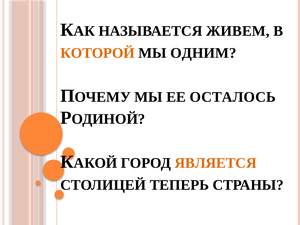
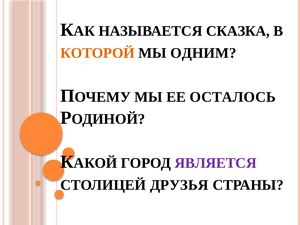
ЖИВЕМ: ЖИВЕМ -> СКАЗКА
ЯВЛЯЕТСЯ colour: orange -> purple
ТЕПЕРЬ: ТЕПЕРЬ -> ДРУЗЬЯ
